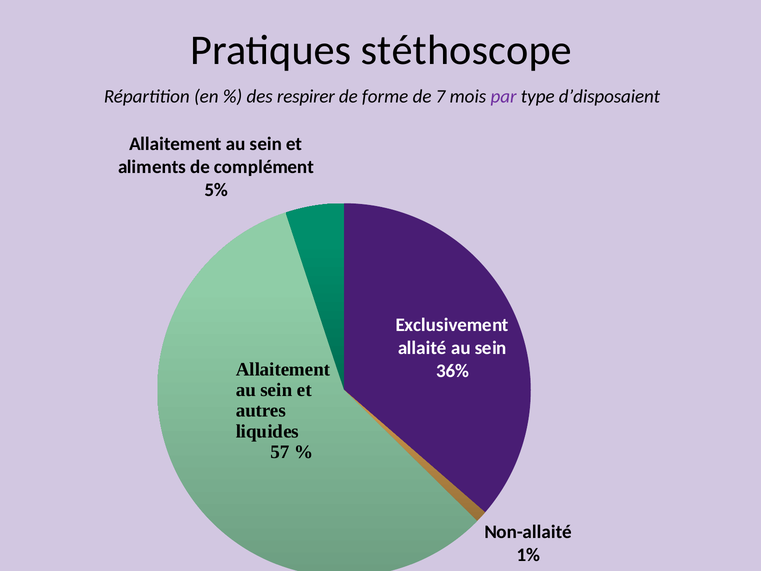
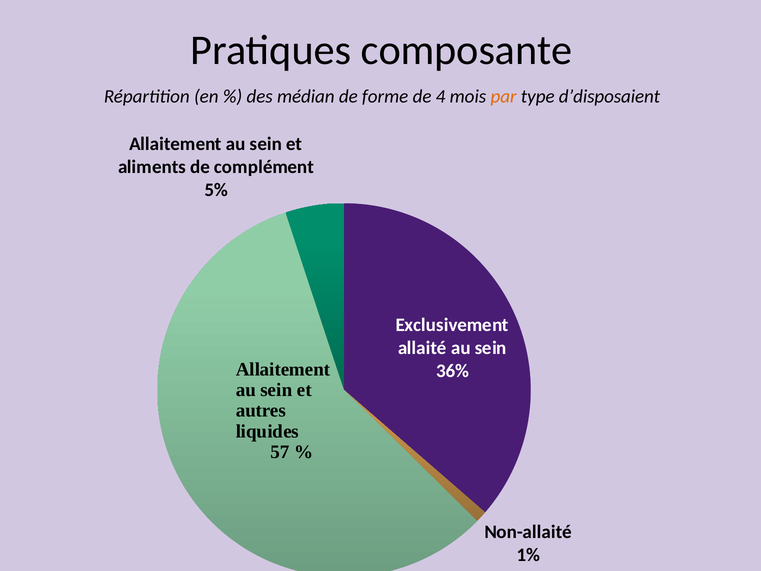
stéthoscope: stéthoscope -> composante
respirer: respirer -> médian
7: 7 -> 4
par colour: purple -> orange
